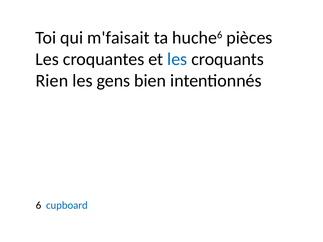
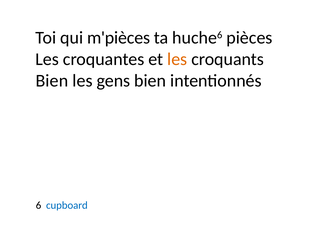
m'faisait: m'faisait -> m'pièces
les at (177, 59) colour: blue -> orange
Rien at (52, 81): Rien -> Bien
